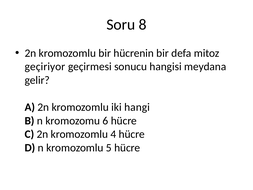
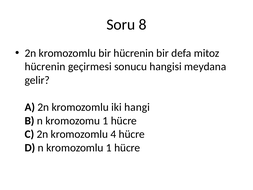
geçiriyor at (45, 67): geçiriyor -> hücrenin
kromozomu 6: 6 -> 1
kromozomlu 5: 5 -> 1
